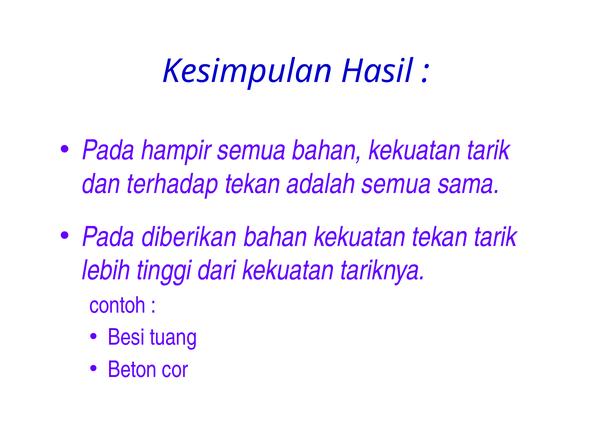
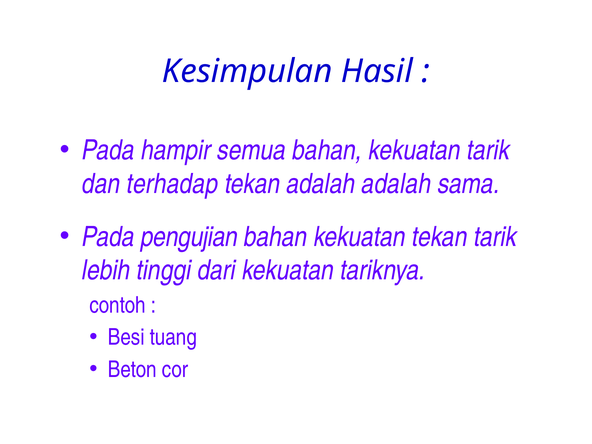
adalah semua: semua -> adalah
diberikan: diberikan -> pengujian
